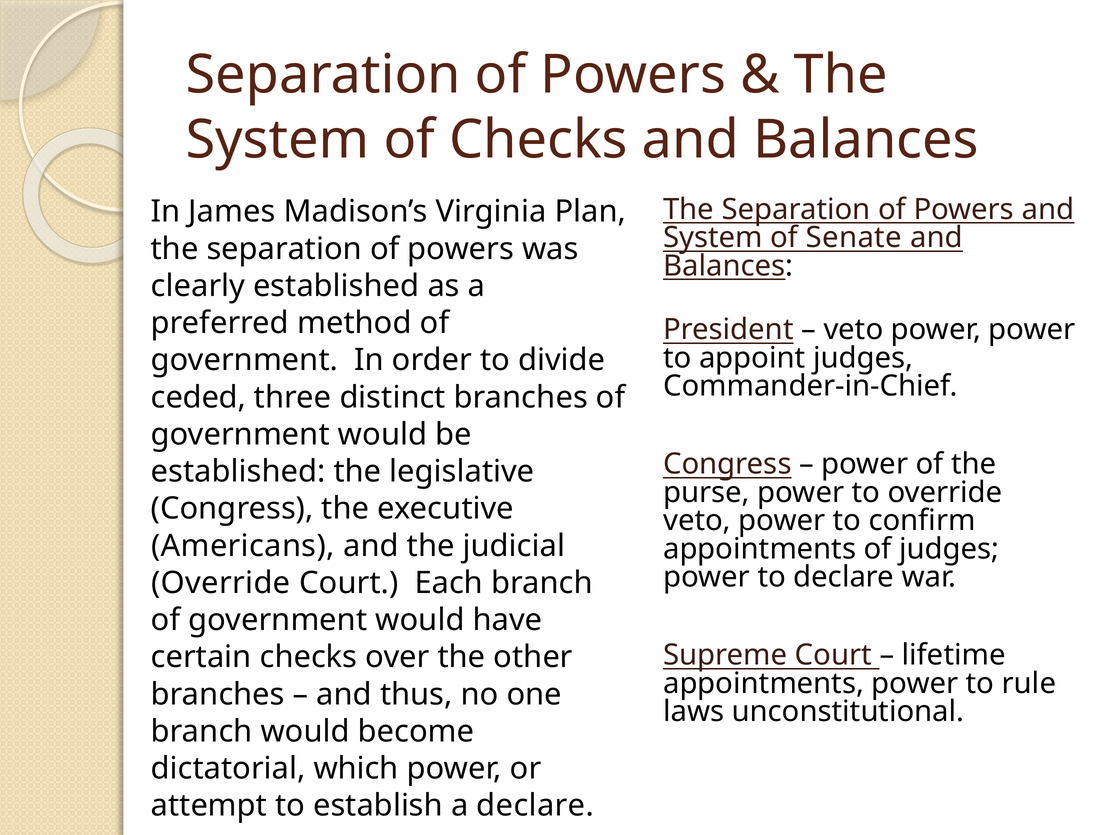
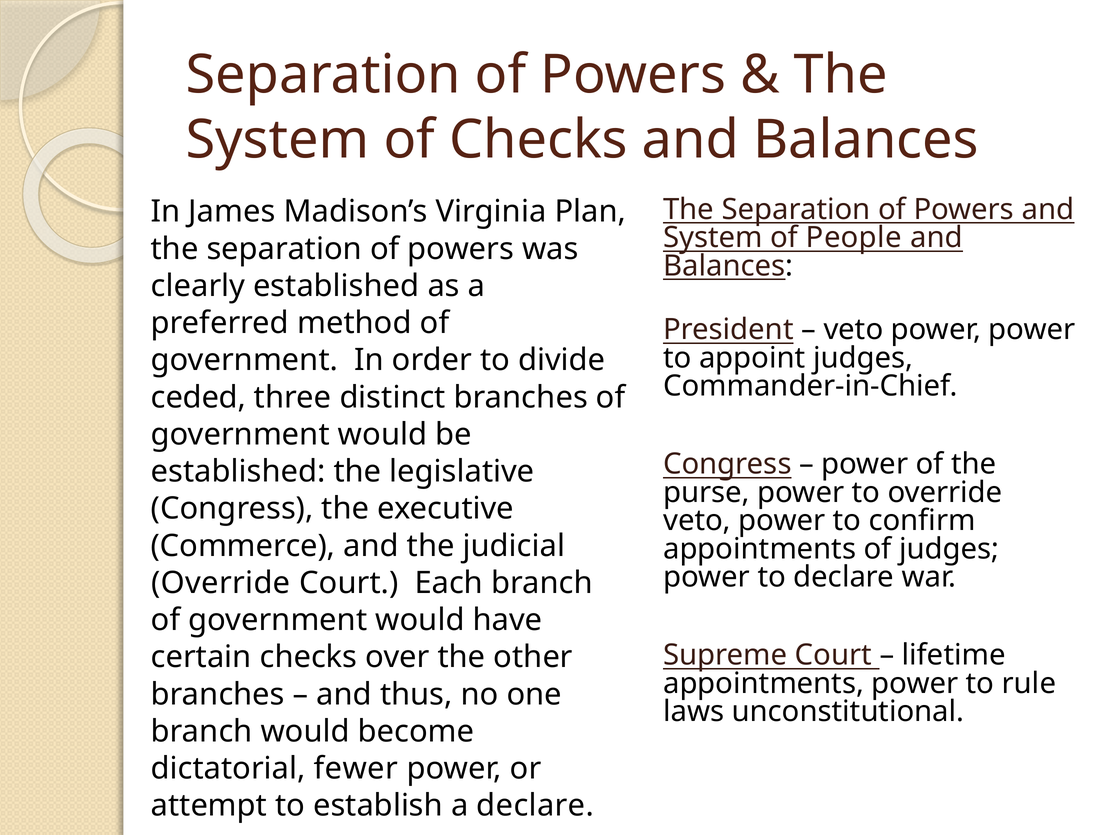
Senate: Senate -> People
Americans: Americans -> Commerce
which: which -> fewer
